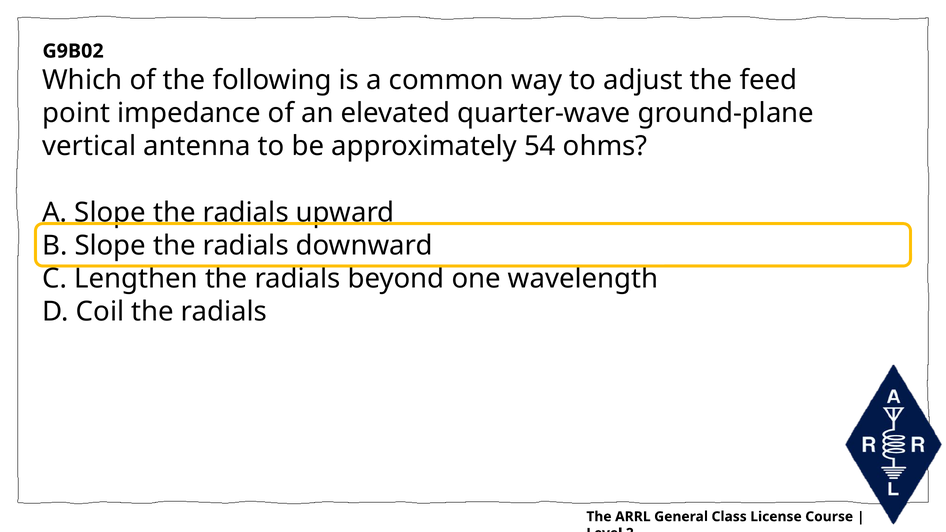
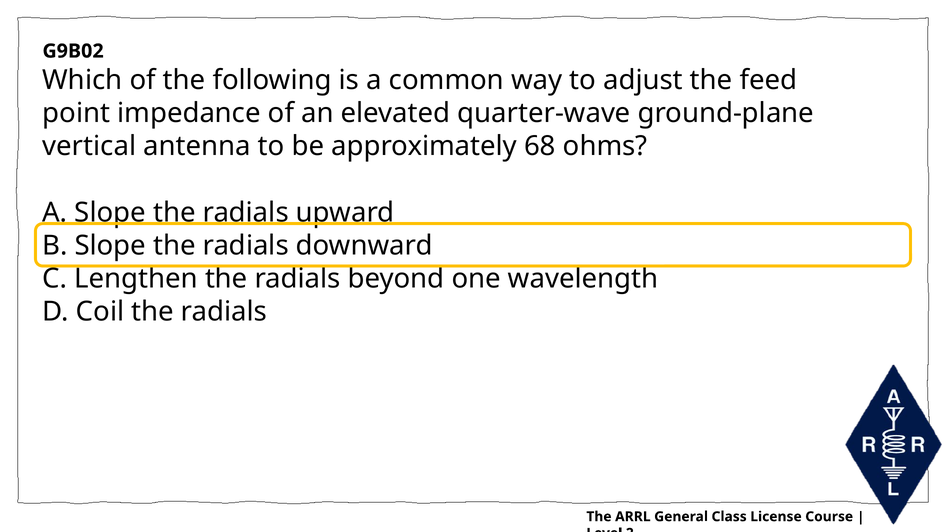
54: 54 -> 68
